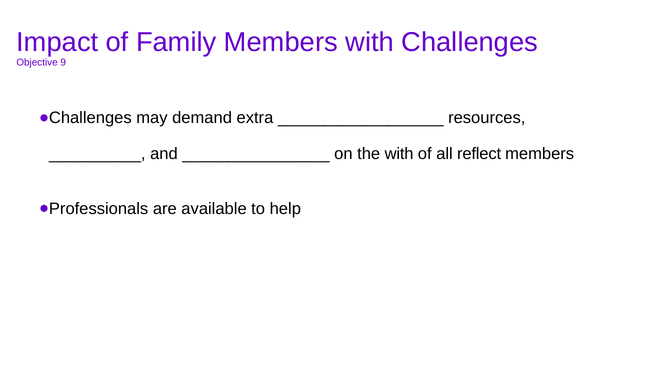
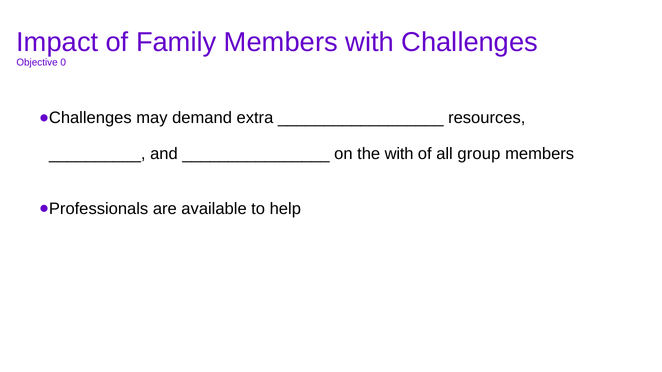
9: 9 -> 0
reflect: reflect -> group
